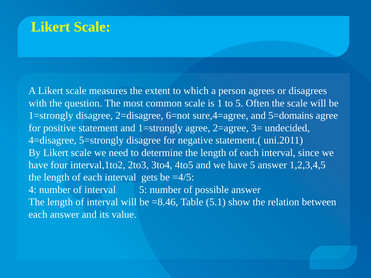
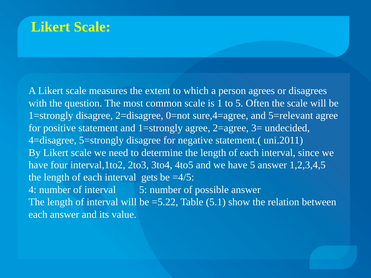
6=not: 6=not -> 0=not
5=domains: 5=domains -> 5=relevant
=8.46: =8.46 -> =5.22
